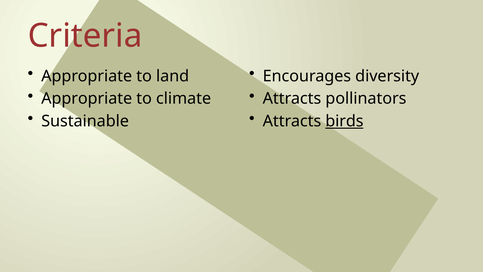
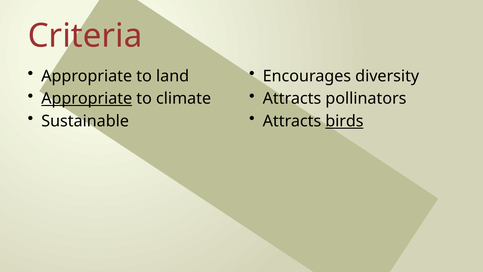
Appropriate at (87, 99) underline: none -> present
